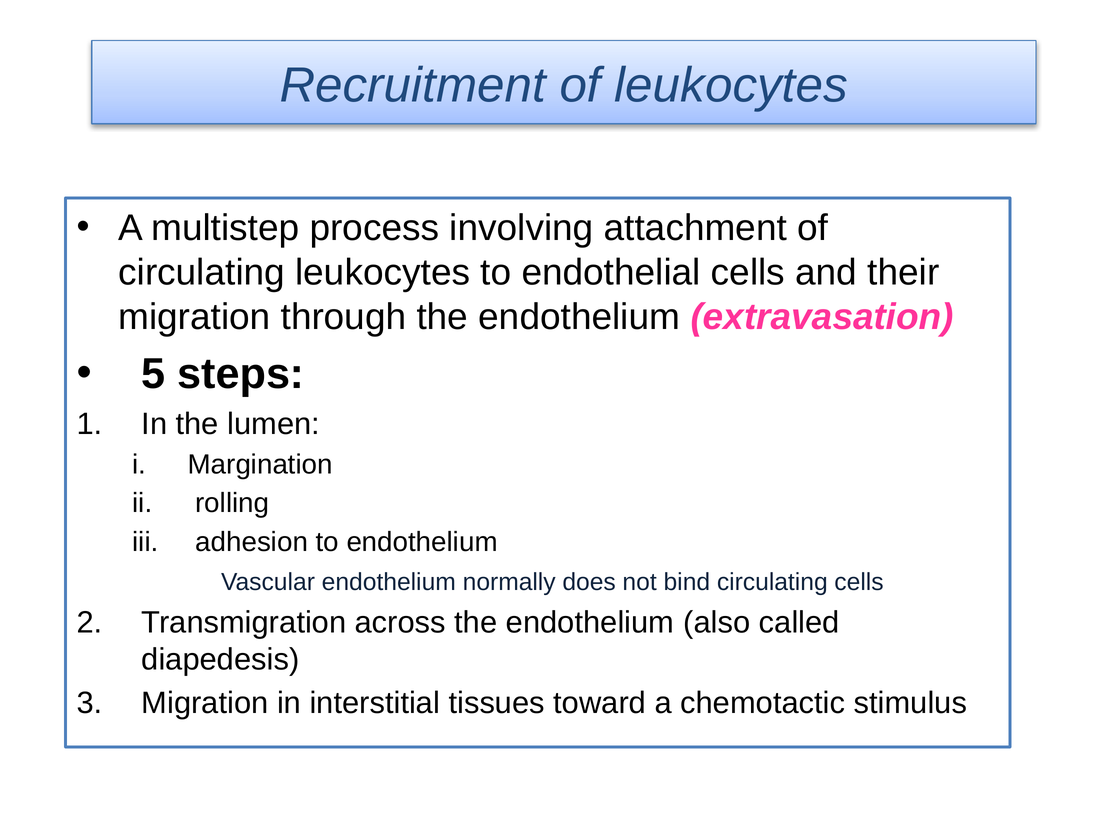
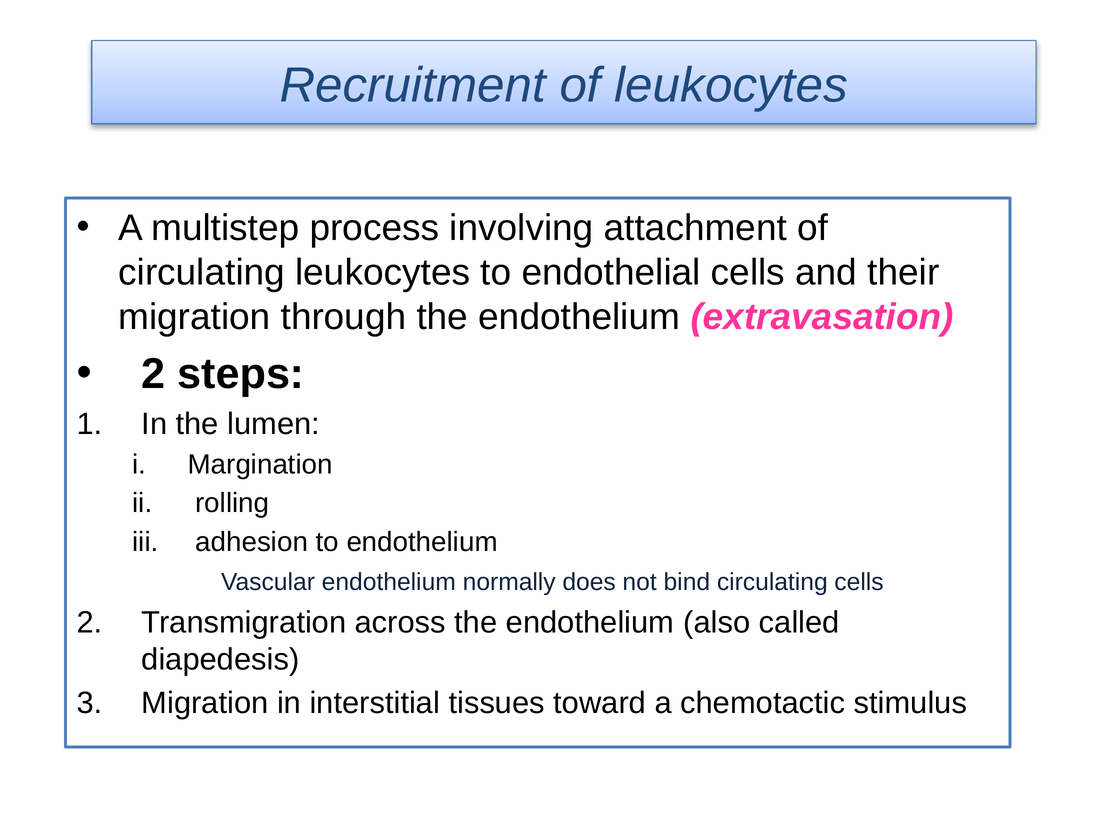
5 at (154, 374): 5 -> 2
